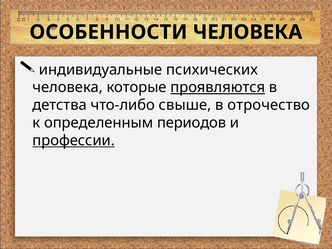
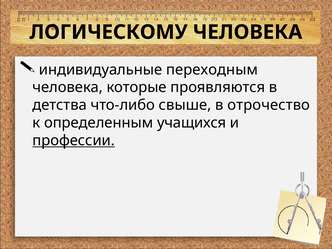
ОСОБЕННОСТИ: ОСОБЕННОСТИ -> ЛОГИЧЕСКОМУ
психических: психических -> переходным
проявляются underline: present -> none
периодов: периодов -> учащихся
